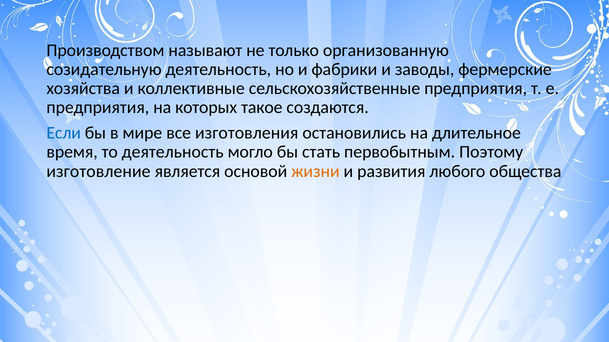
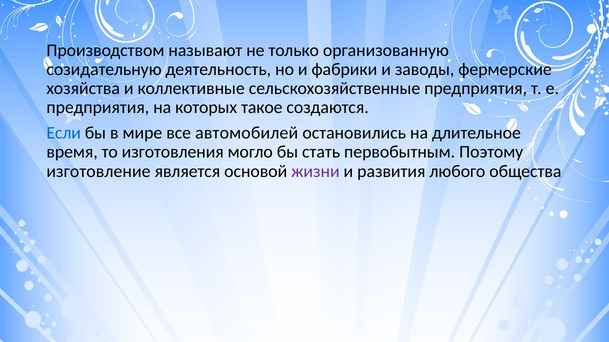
изготовления: изготовления -> автомобилей
то деятельность: деятельность -> изготовления
жизни colour: orange -> purple
